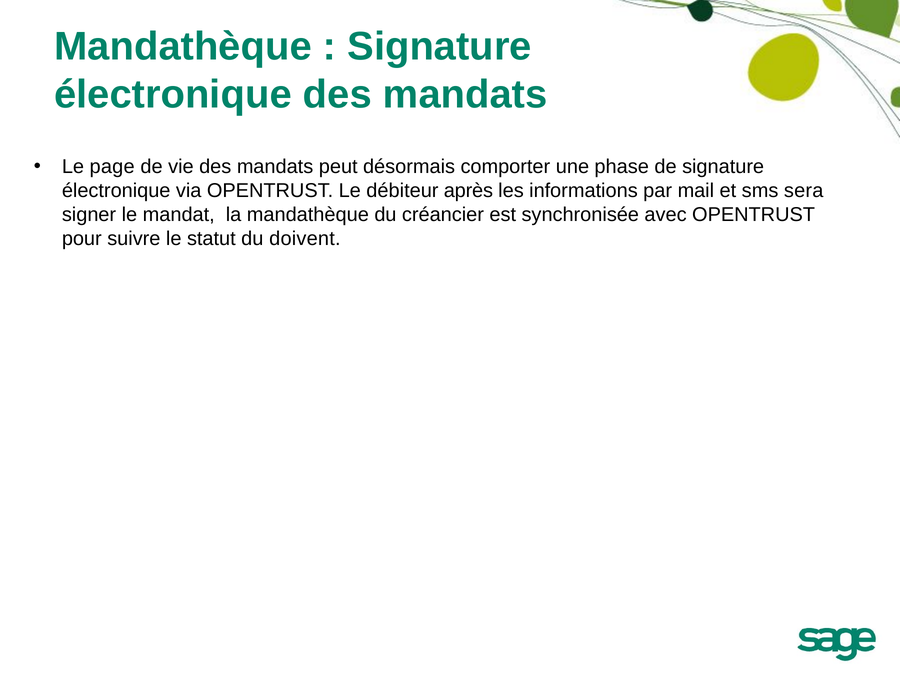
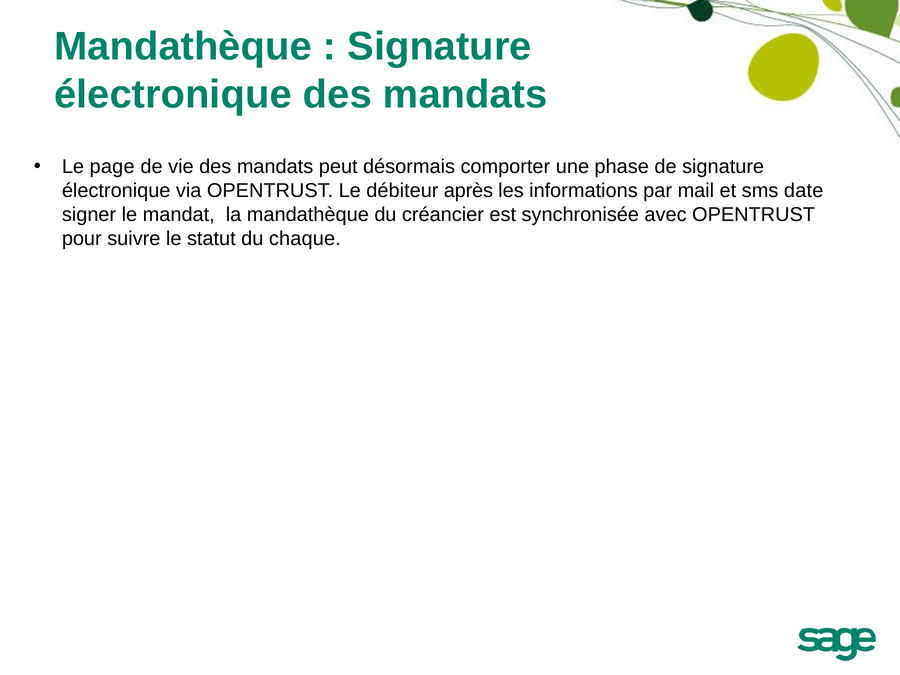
sera: sera -> date
doivent: doivent -> chaque
